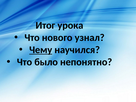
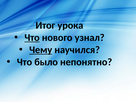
Что at (32, 38) underline: none -> present
